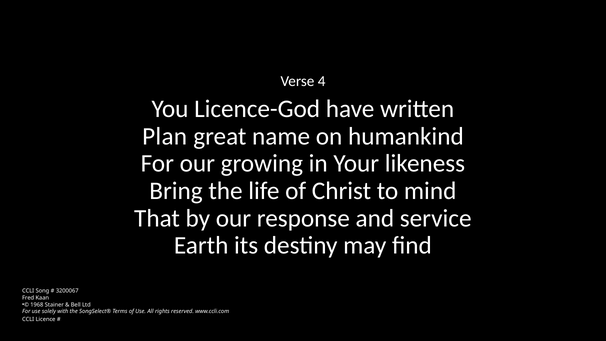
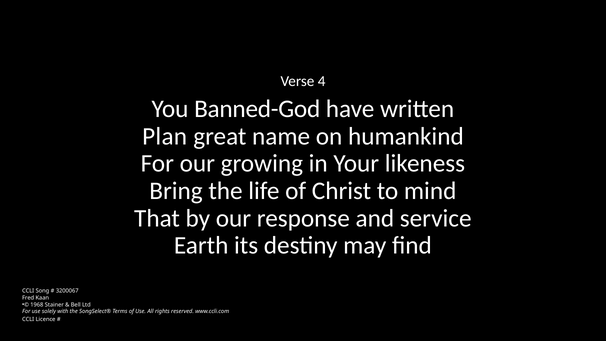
Licence-God: Licence-God -> Banned-God
